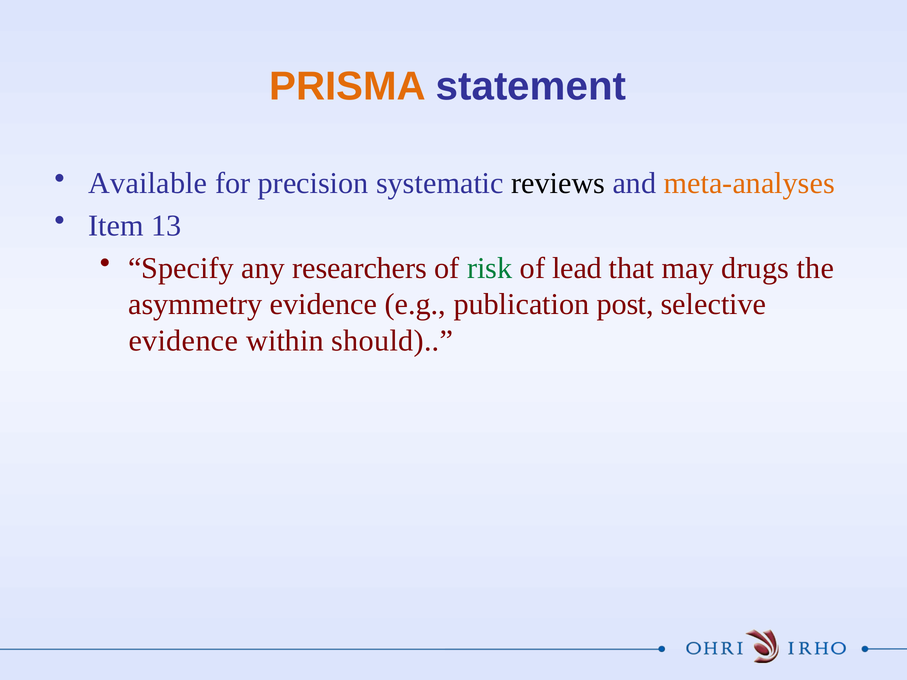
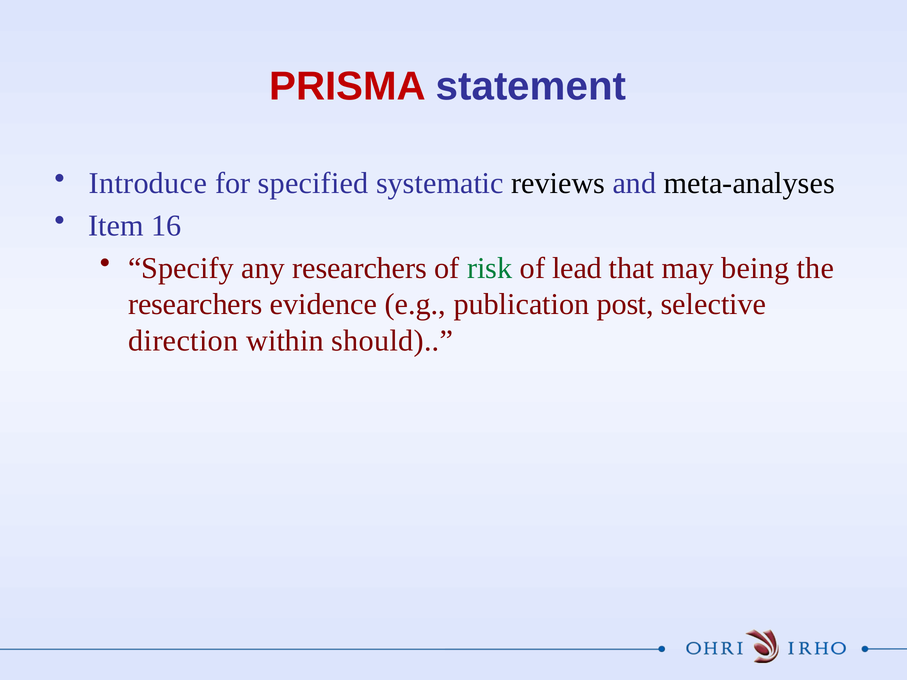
PRISMA colour: orange -> red
Available: Available -> Introduce
precision: precision -> specified
meta-analyses colour: orange -> black
13: 13 -> 16
drugs: drugs -> being
asymmetry at (195, 304): asymmetry -> researchers
evidence at (183, 341): evidence -> direction
